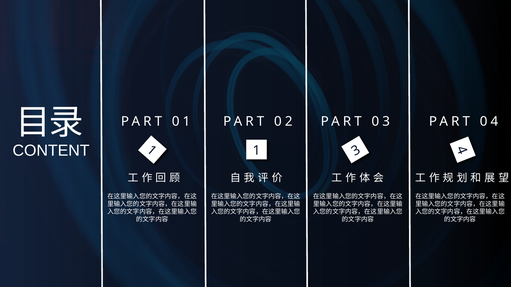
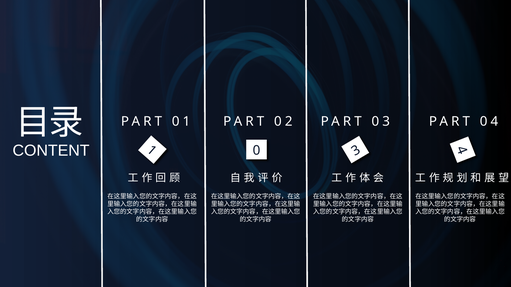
1 1: 1 -> 0
